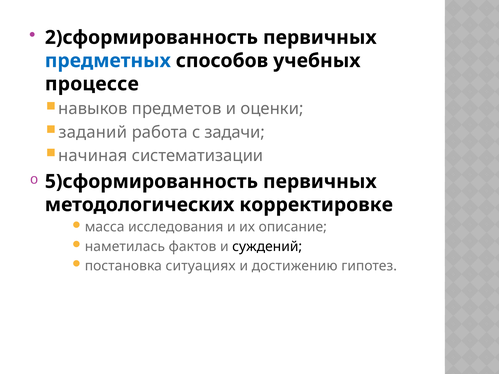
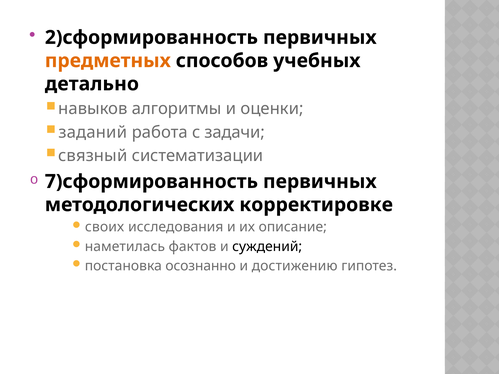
предметных colour: blue -> orange
процессе: процессе -> детально
предметов: предметов -> алгоритмы
начиная: начиная -> связный
5)сформированность: 5)сформированность -> 7)сформированность
масса: масса -> своих
ситуациях: ситуациях -> осознанно
